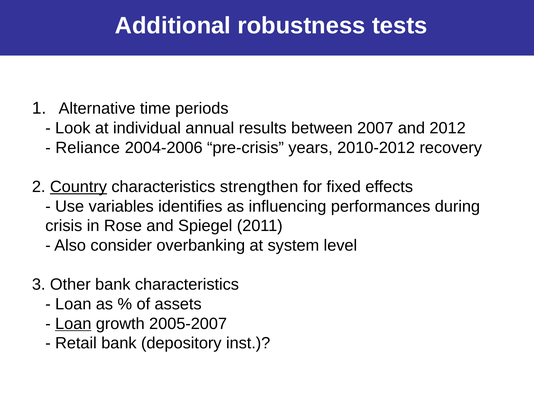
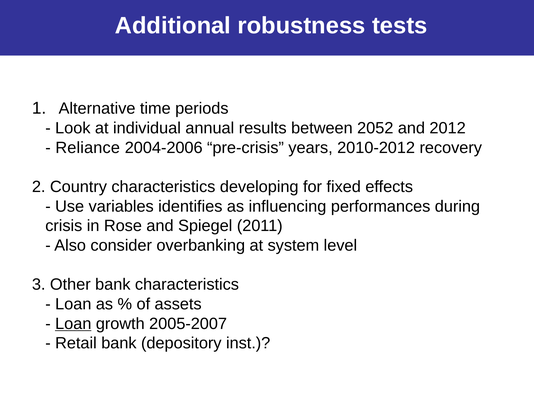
2007: 2007 -> 2052
Country underline: present -> none
strengthen: strengthen -> developing
